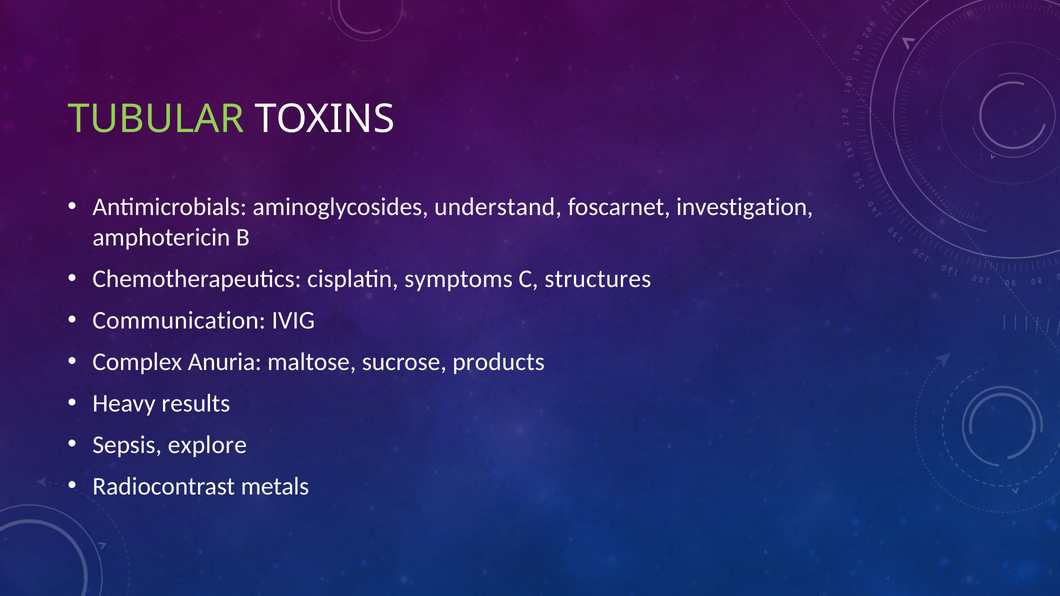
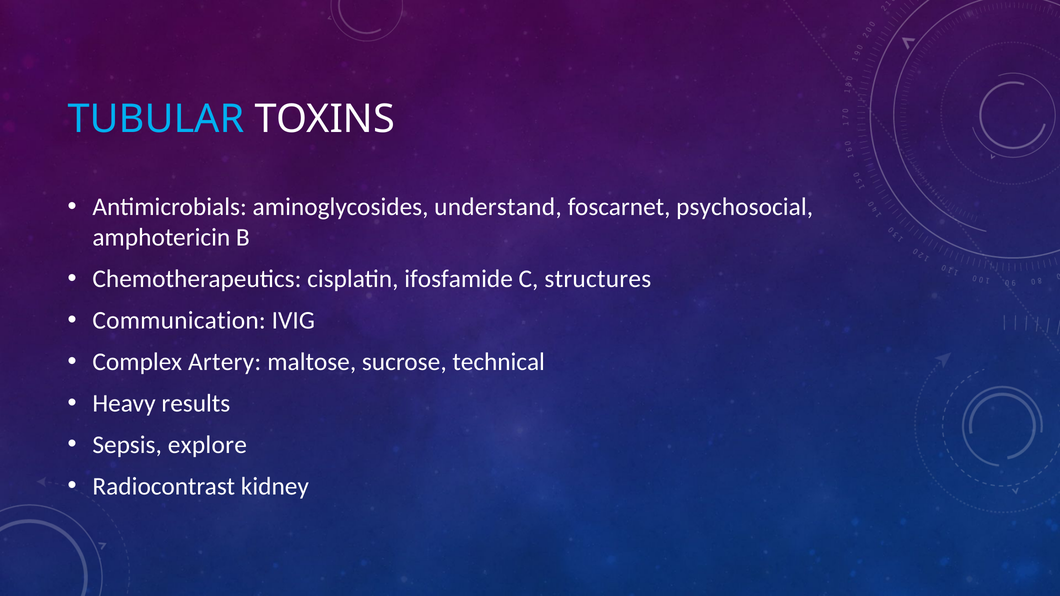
TUBULAR colour: light green -> light blue
investigation: investigation -> psychosocial
symptoms: symptoms -> ifosfamide
Anuria: Anuria -> Artery
products: products -> technical
metals: metals -> kidney
